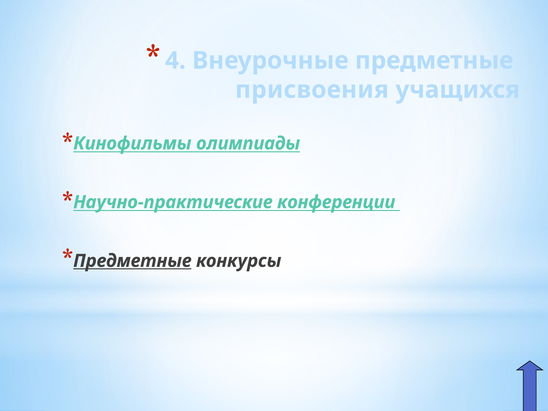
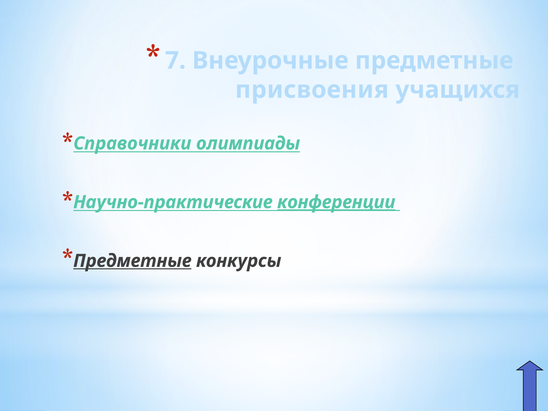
4: 4 -> 7
Кинофильмы: Кинофильмы -> Справочники
конференции underline: none -> present
